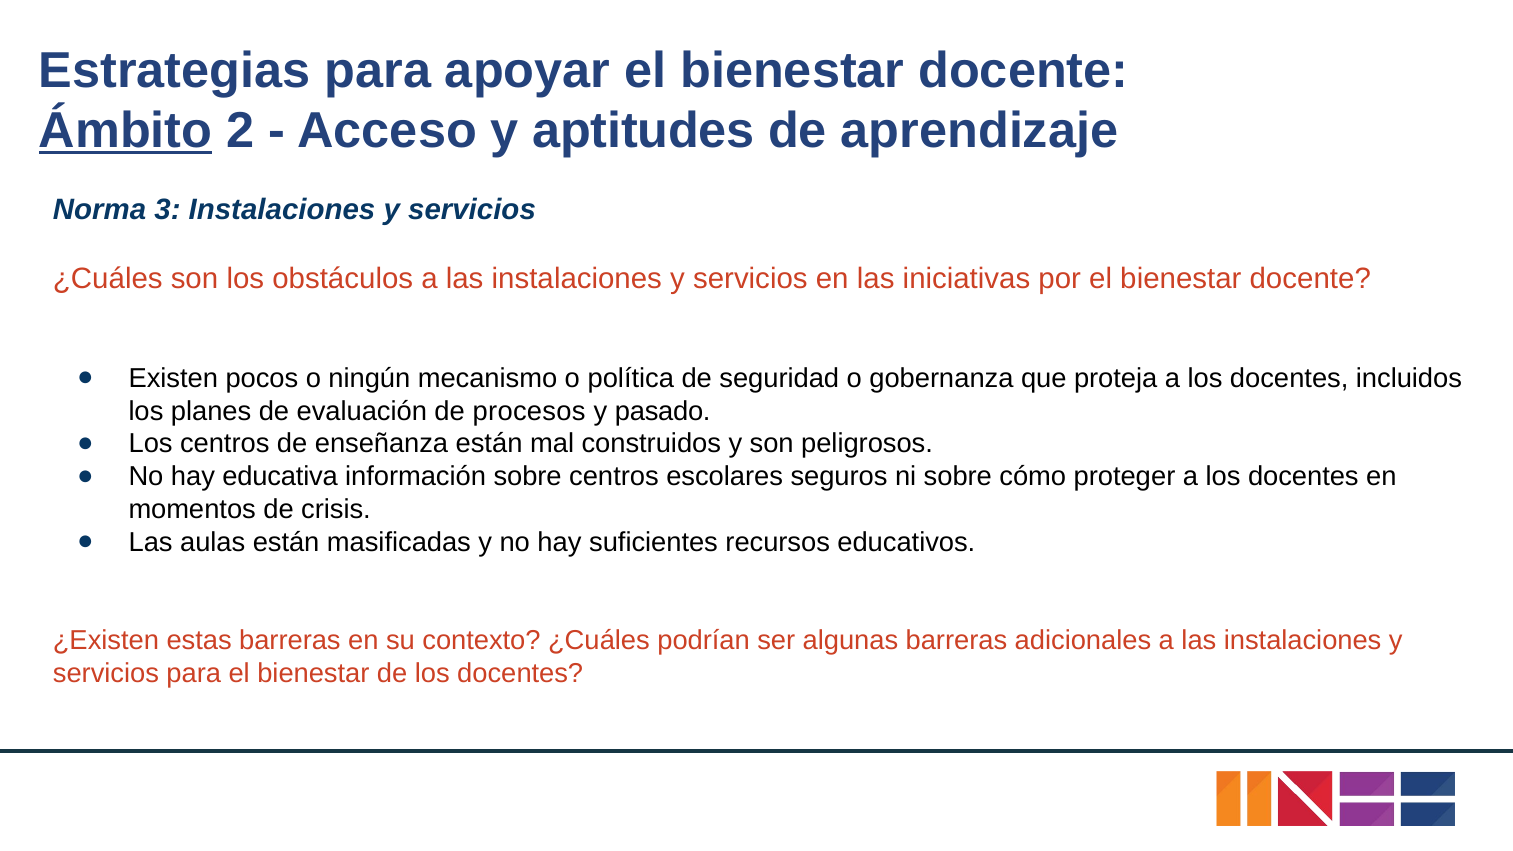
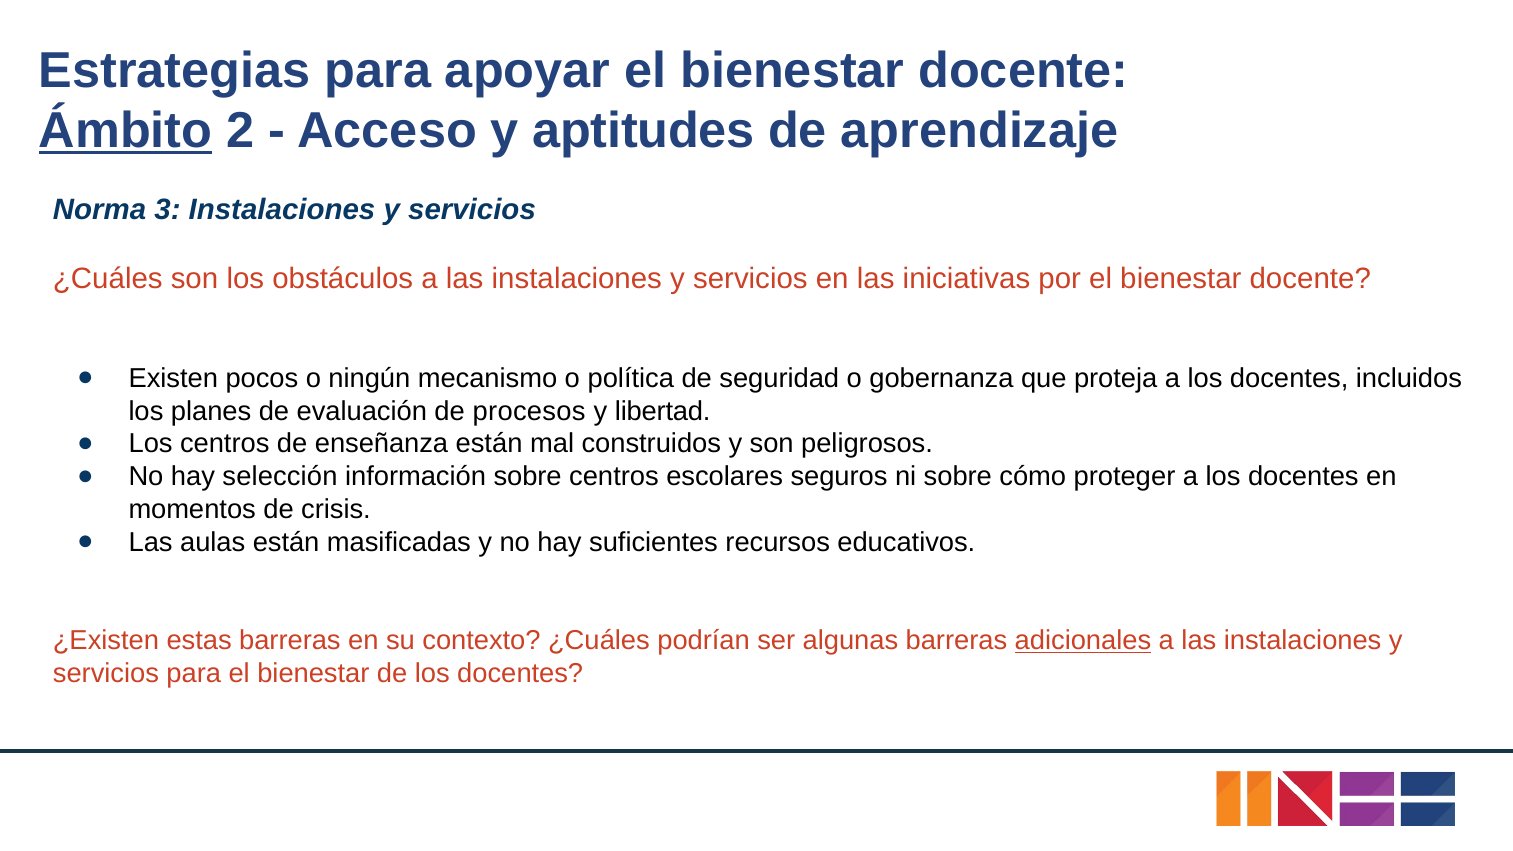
pasado: pasado -> libertad
educativa: educativa -> selección
adicionales underline: none -> present
